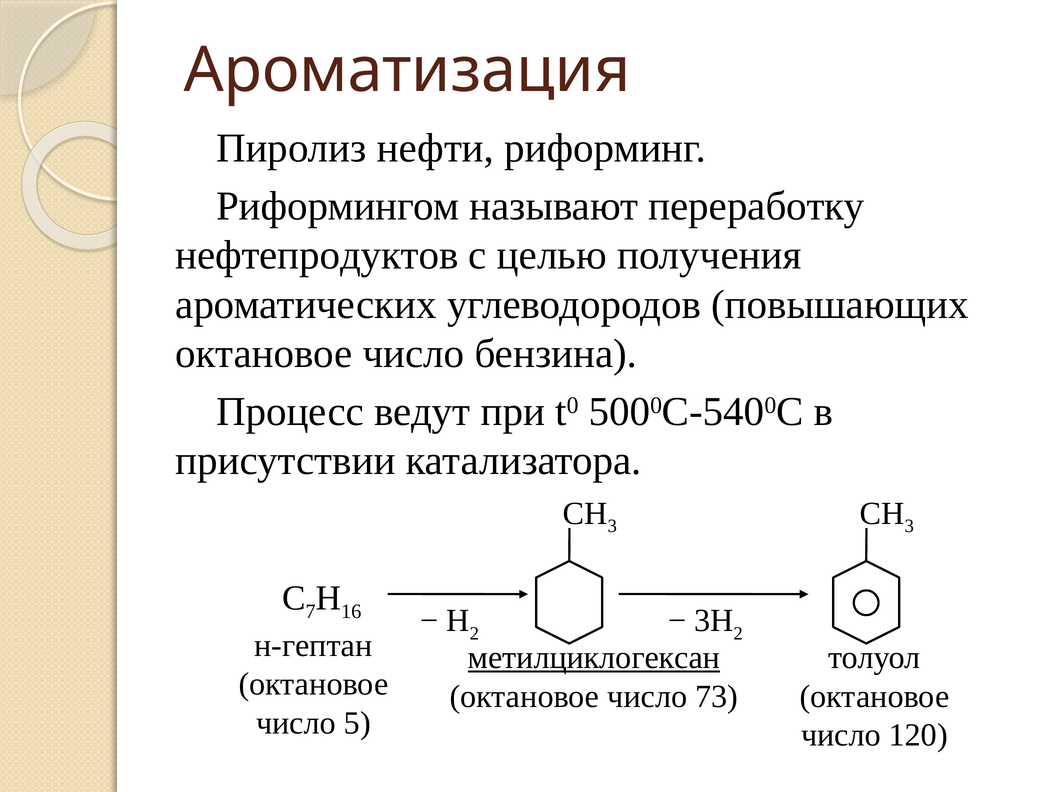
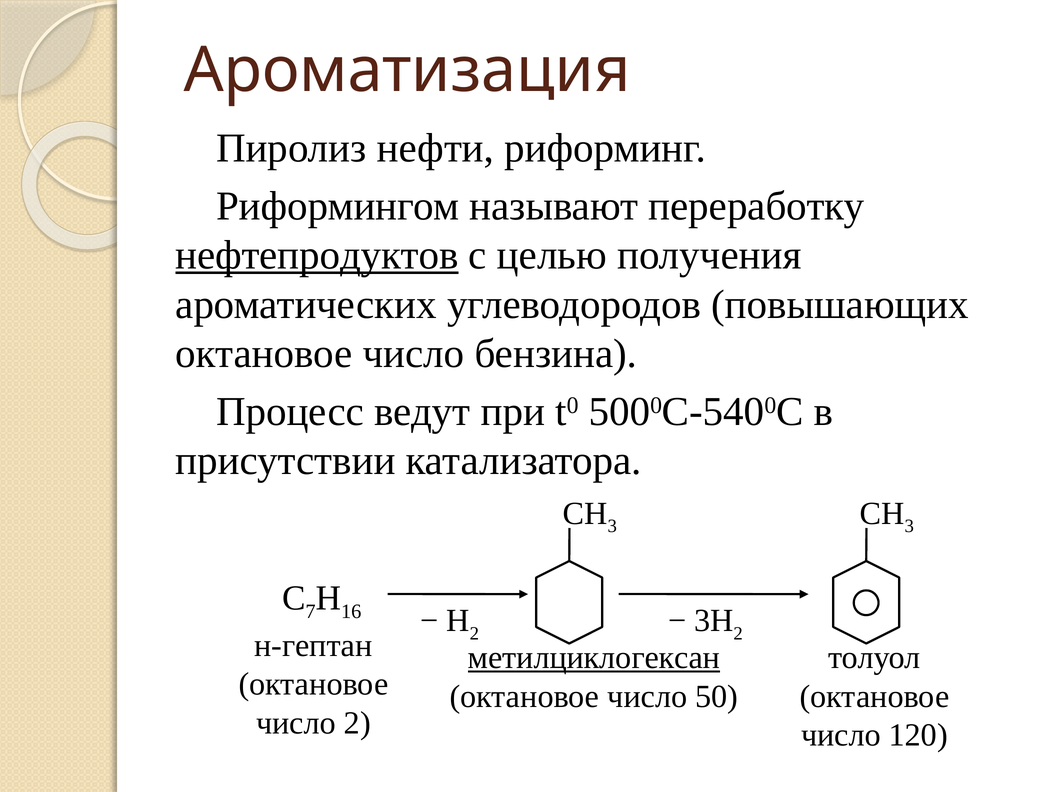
нефтепродуктов underline: none -> present
73: 73 -> 50
число 5: 5 -> 2
